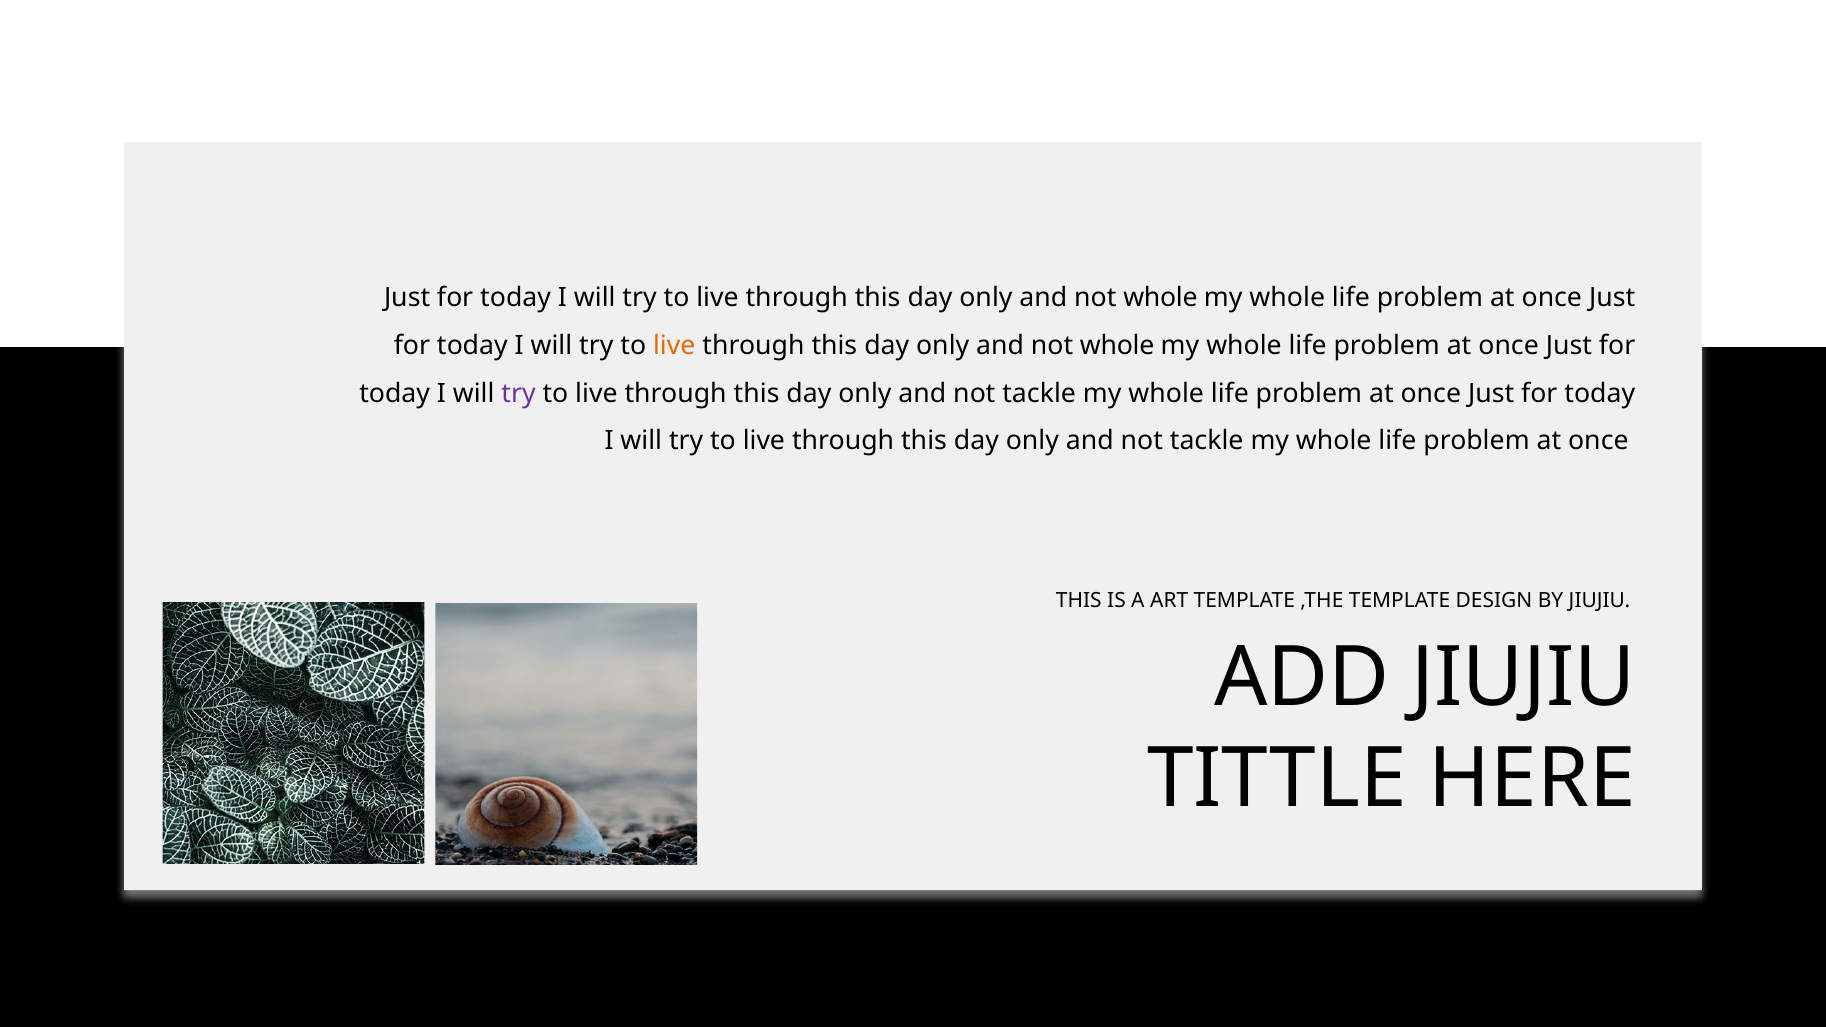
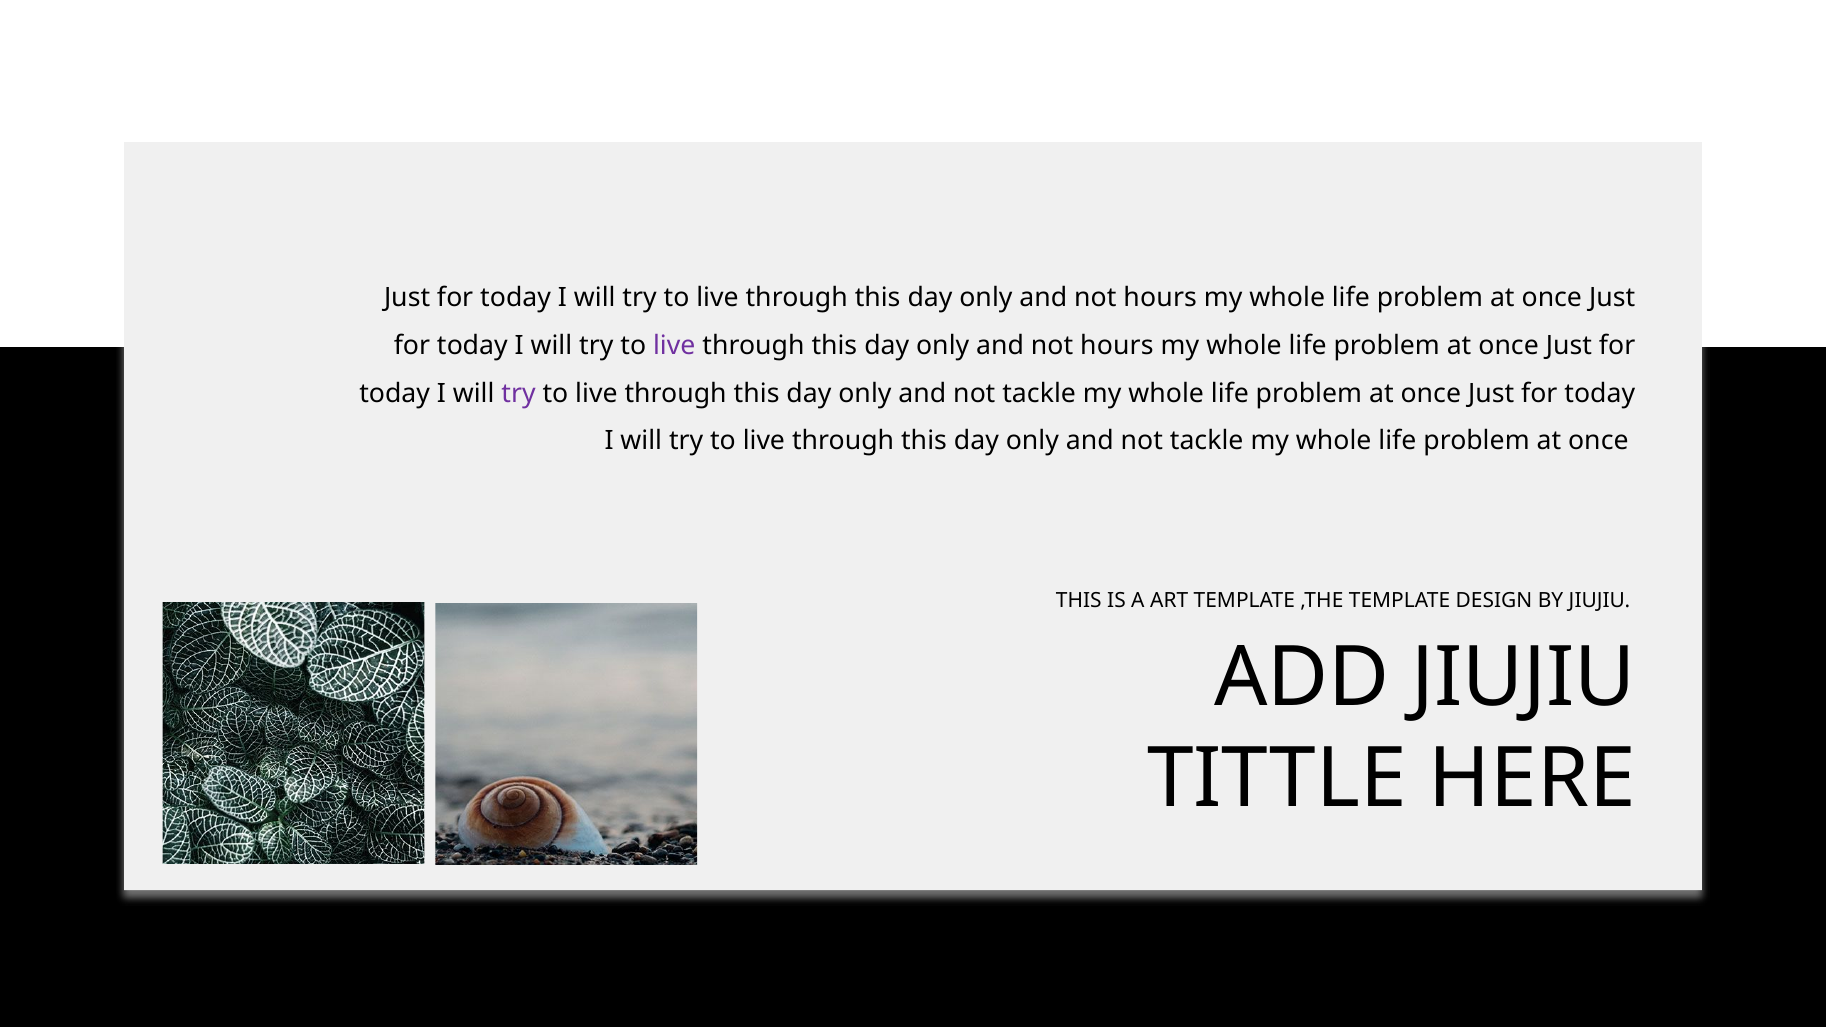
whole at (1160, 297): whole -> hours
live at (674, 345) colour: orange -> purple
whole at (1117, 345): whole -> hours
